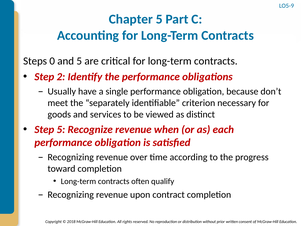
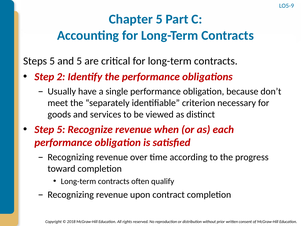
Steps 0: 0 -> 5
